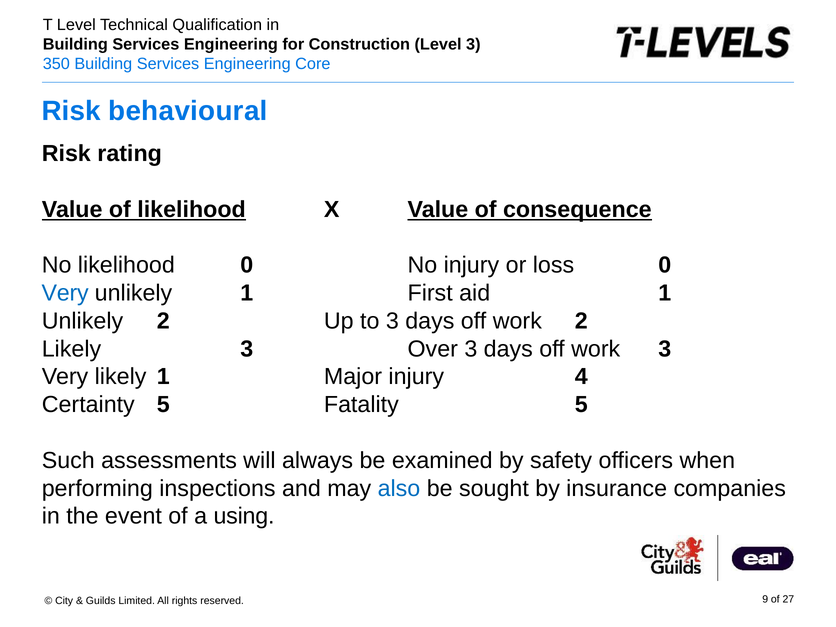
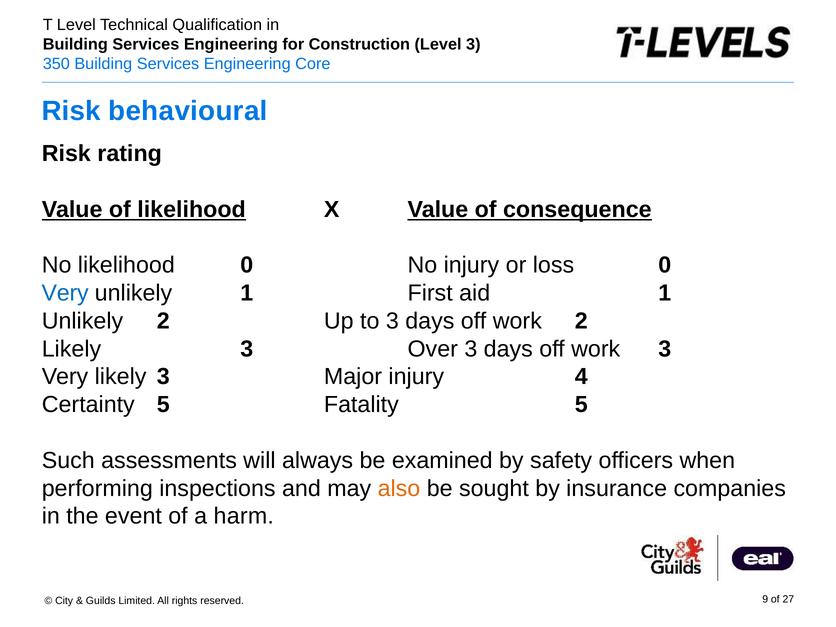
Very likely 1: 1 -> 3
also colour: blue -> orange
using: using -> harm
